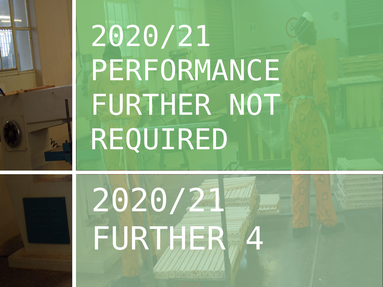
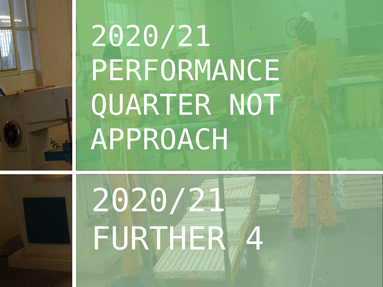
FURTHER at (151, 106): FURTHER -> QUARTER
REQUIRED: REQUIRED -> APPROACH
